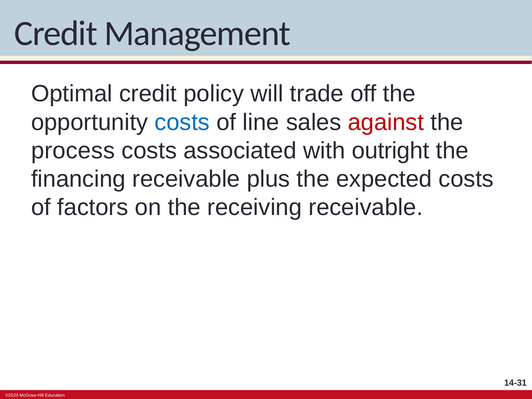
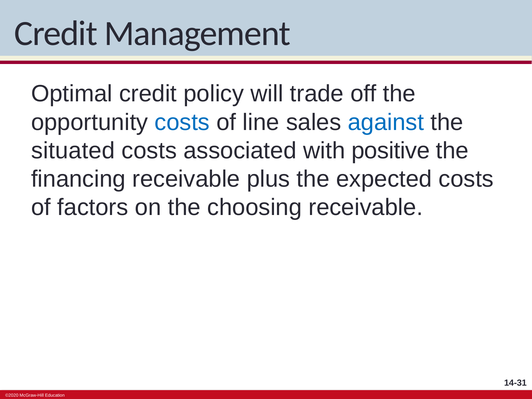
against colour: red -> blue
process: process -> situated
outright: outright -> positive
receiving: receiving -> choosing
